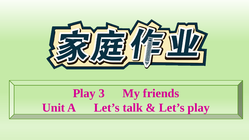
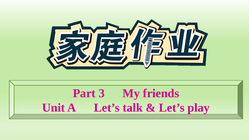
Play at (84, 93): Play -> Part
